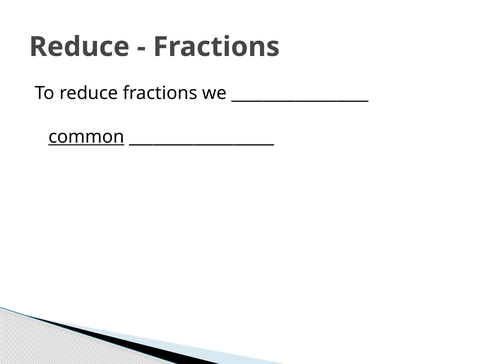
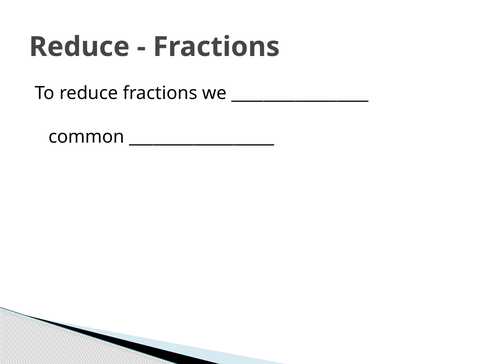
common underline: present -> none
